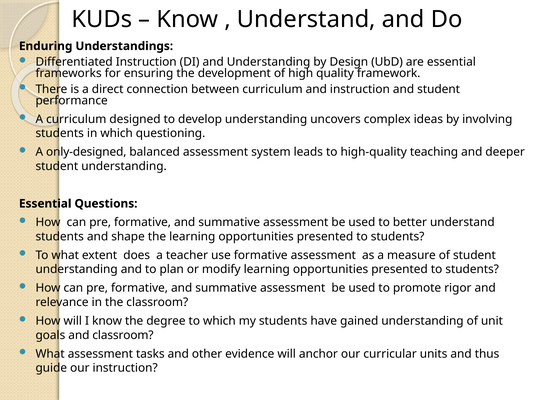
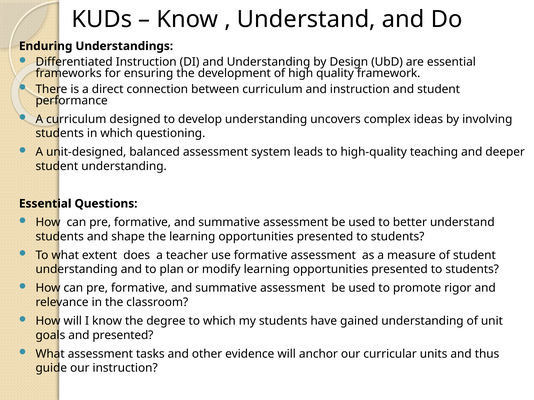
only-designed: only-designed -> unit-designed
and classroom: classroom -> presented
